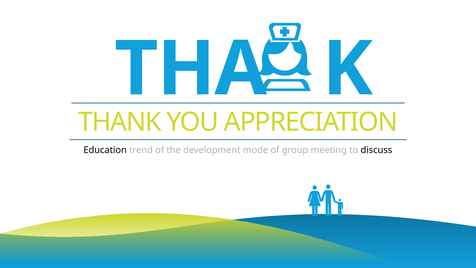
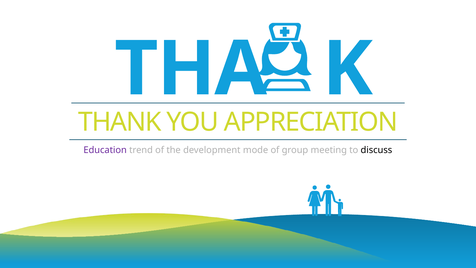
Education colour: black -> purple
